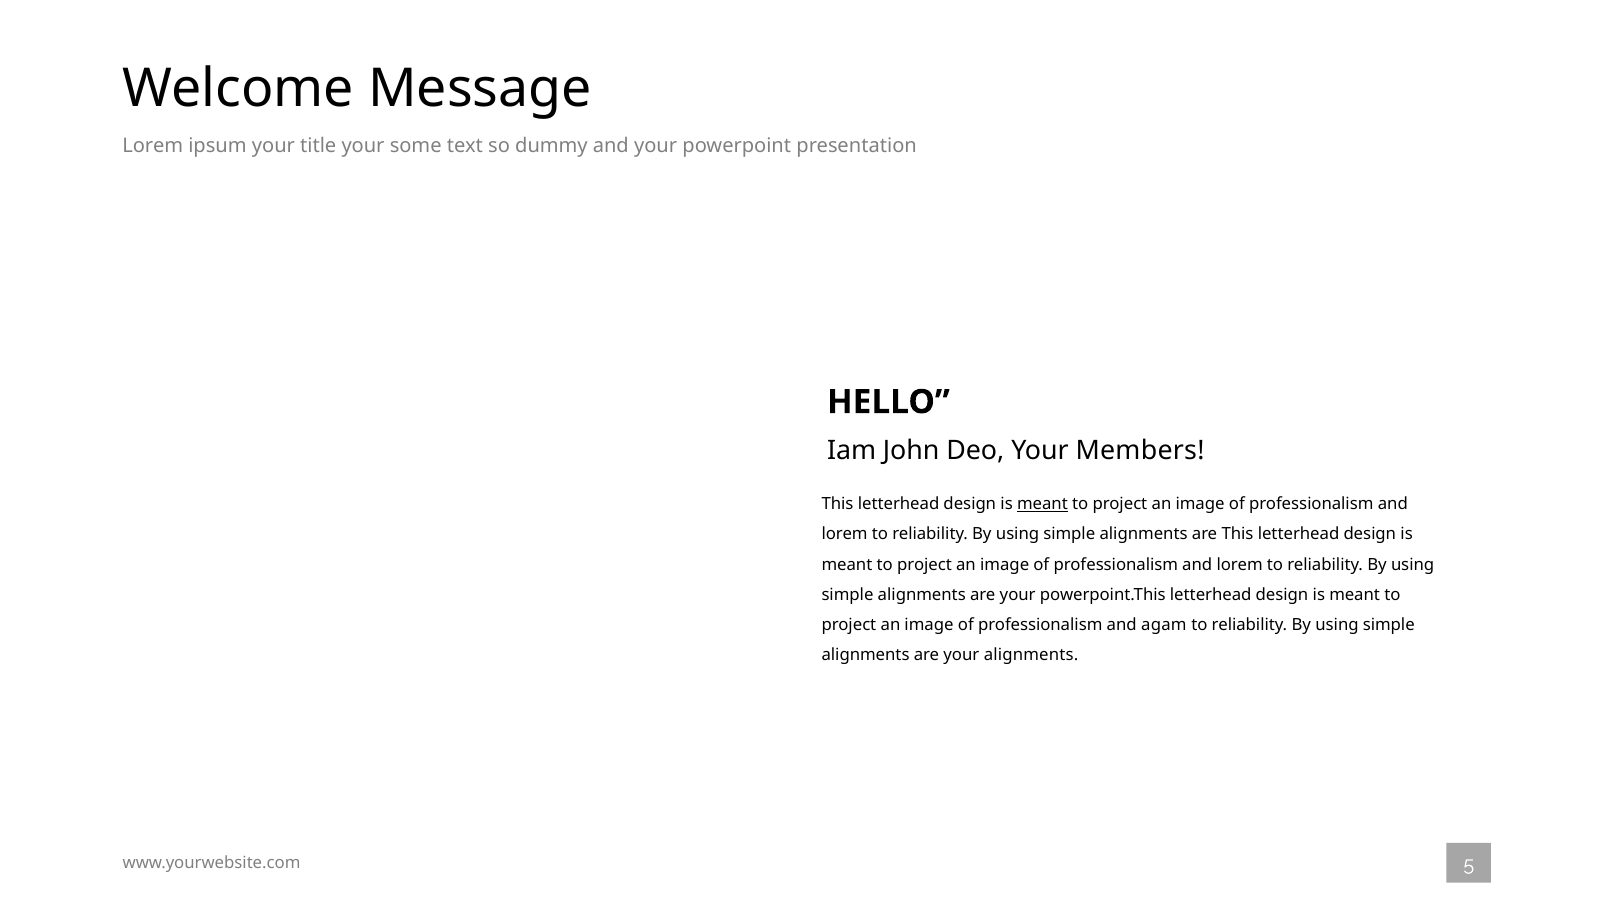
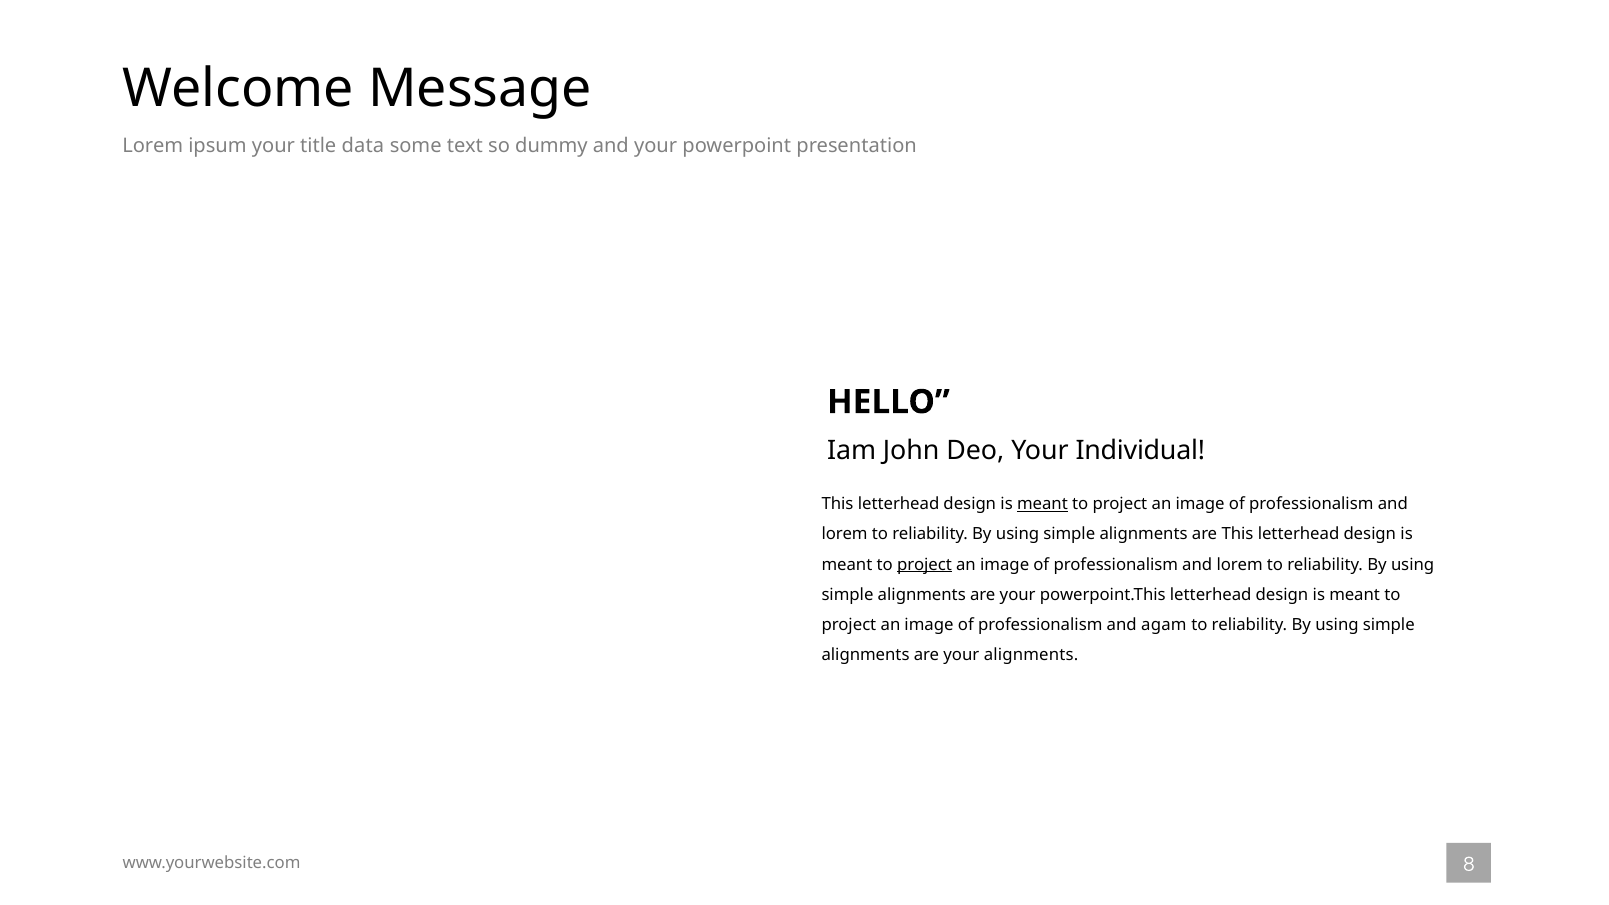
title your: your -> data
Members: Members -> Individual
project at (924, 565) underline: none -> present
5: 5 -> 8
